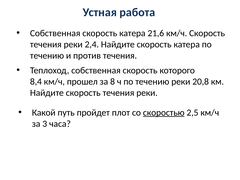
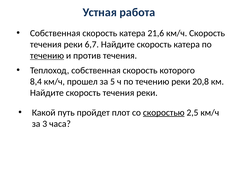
2,4: 2,4 -> 6,7
течению at (47, 56) underline: none -> present
8: 8 -> 5
